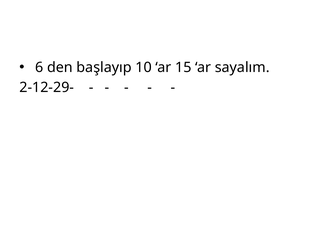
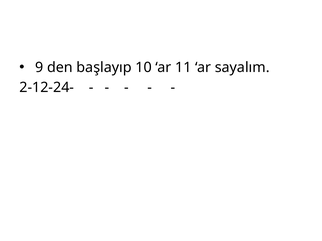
6: 6 -> 9
15: 15 -> 11
2-12-29-: 2-12-29- -> 2-12-24-
